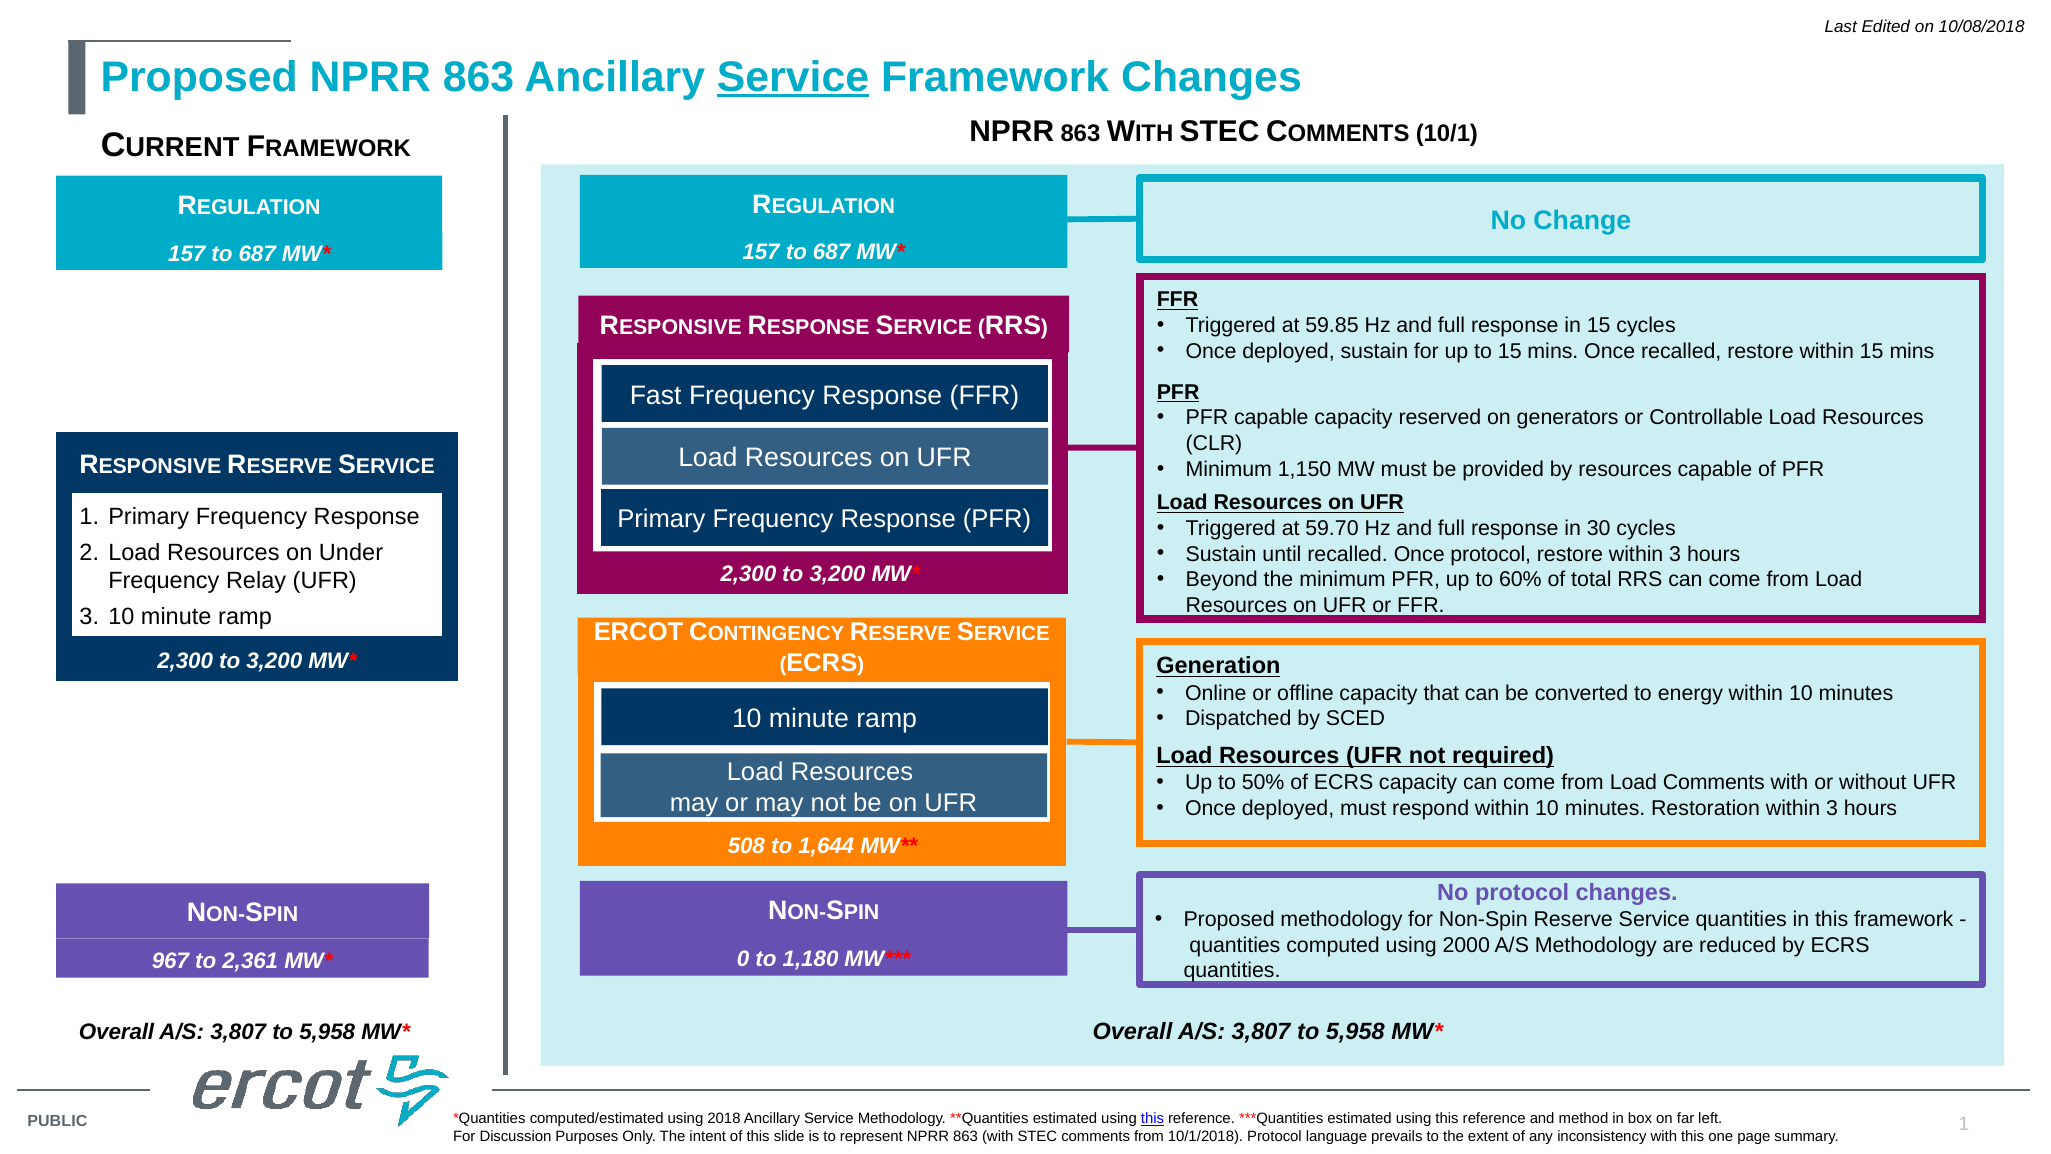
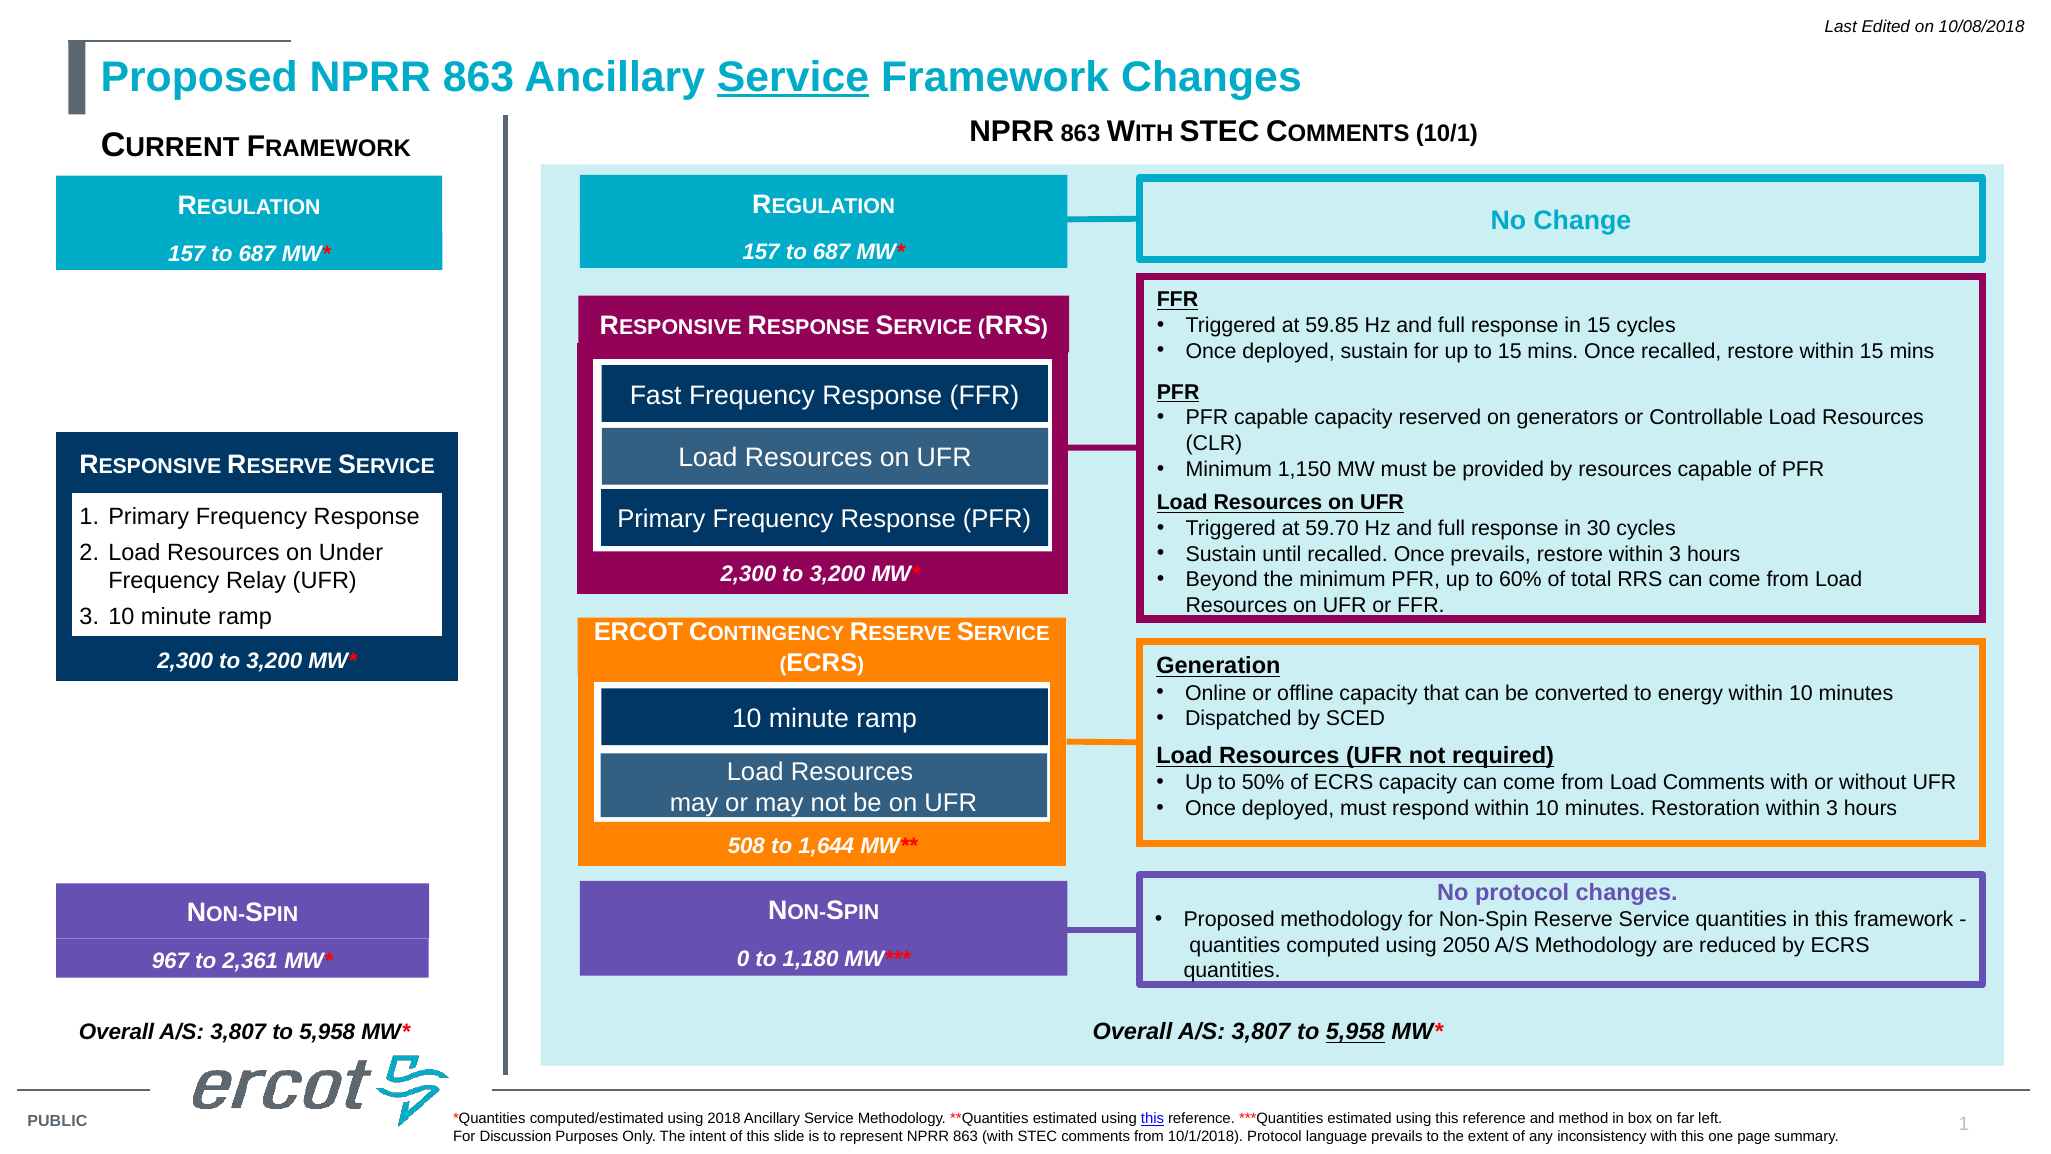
Once protocol: protocol -> prevails
2000: 2000 -> 2050
5,958 at (1355, 1032) underline: none -> present
